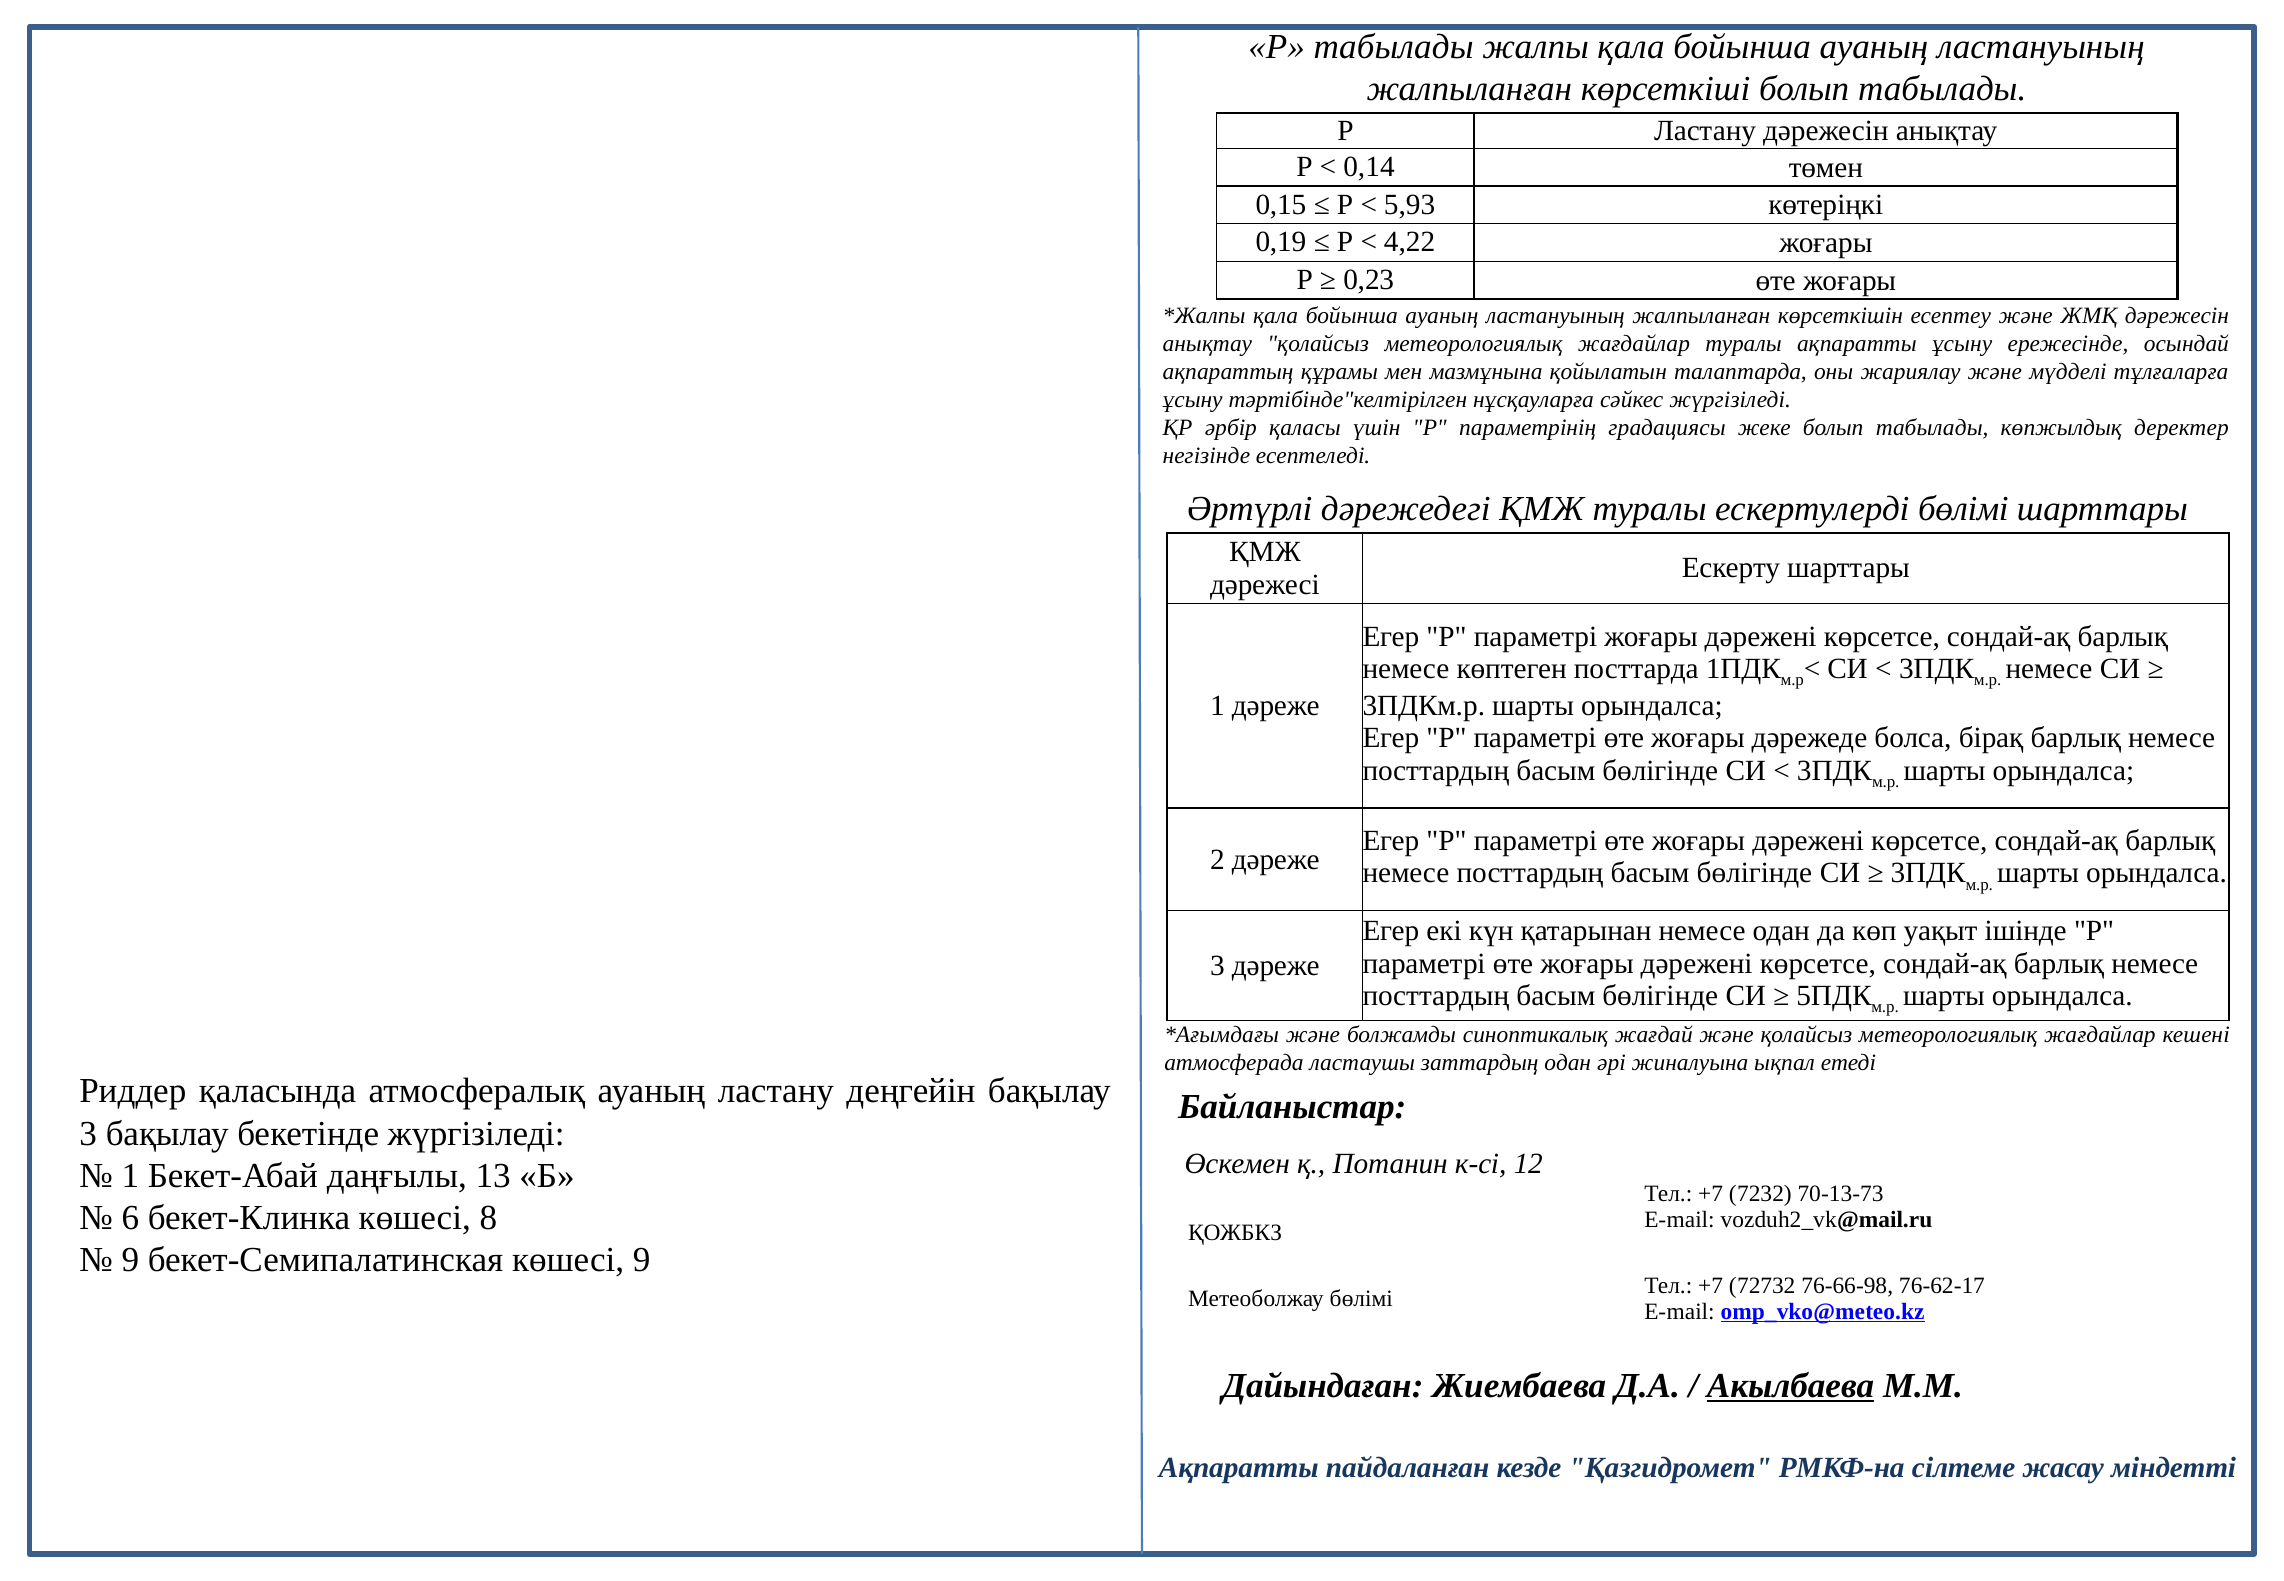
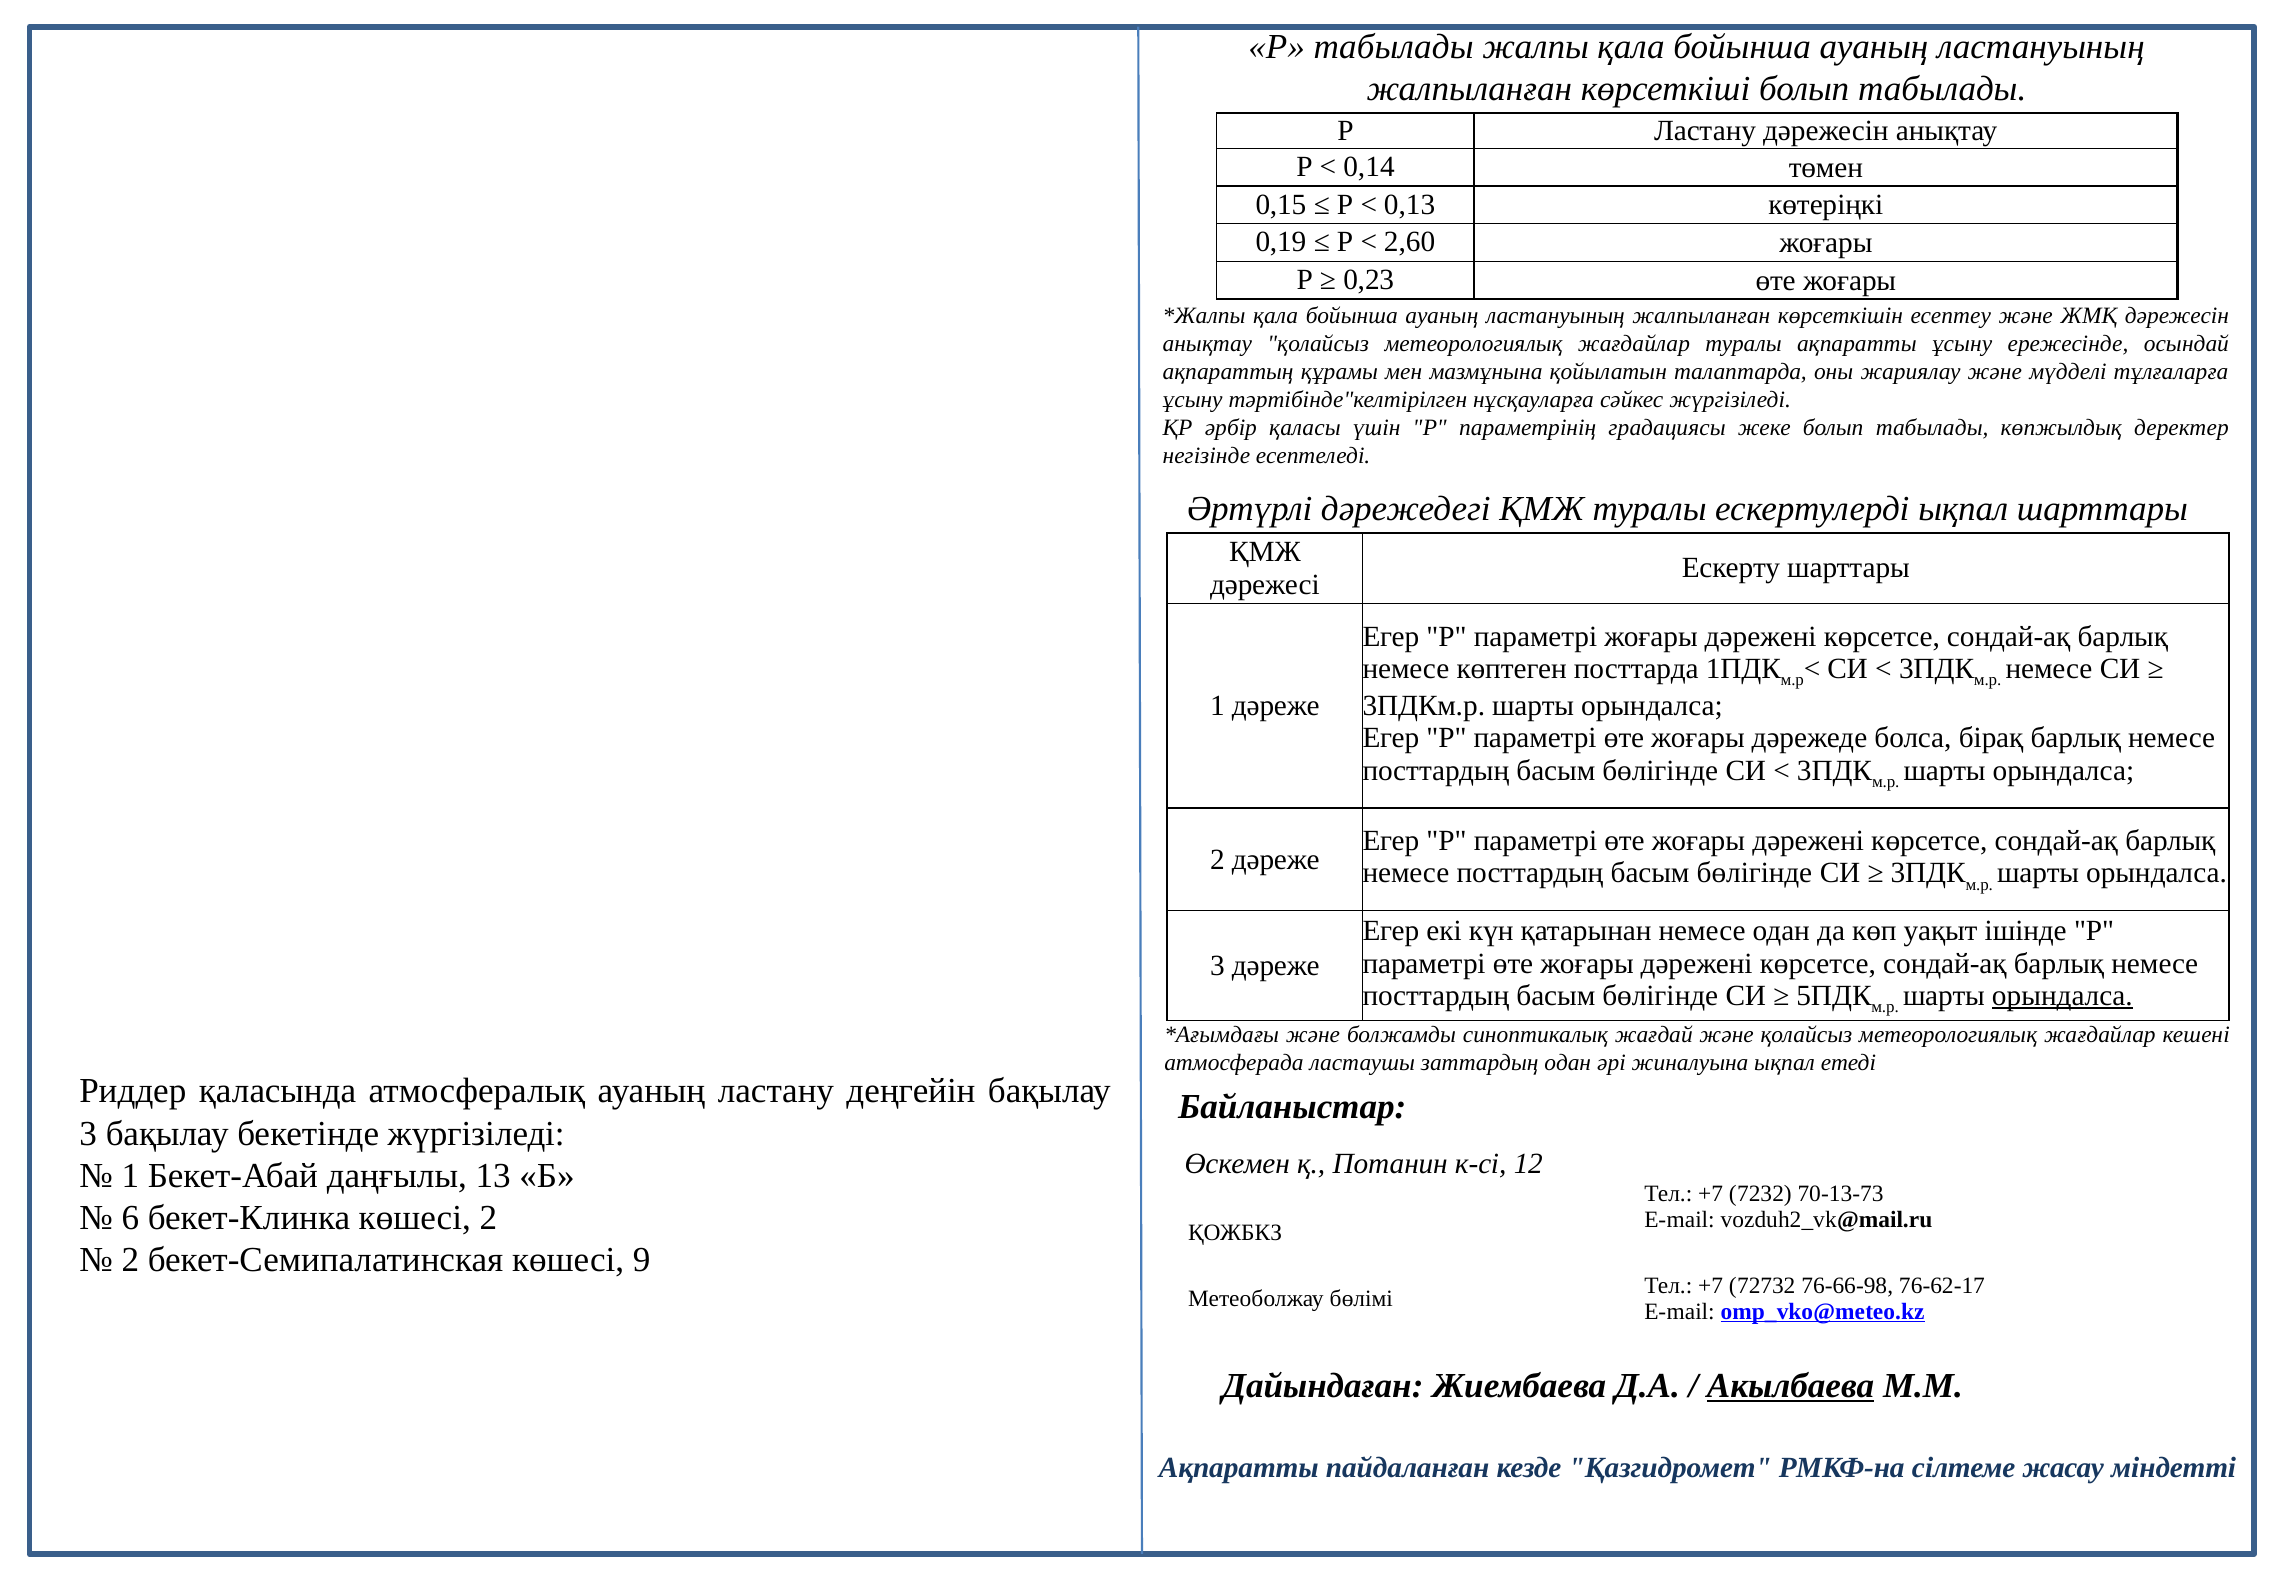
5,93: 5,93 -> 0,13
4,22: 4,22 -> 2,60
ескертулерді бөлімі: бөлімі -> ықпал
орындалса at (2062, 996) underline: none -> present
көшесі 8: 8 -> 2
9 at (130, 1260): 9 -> 2
